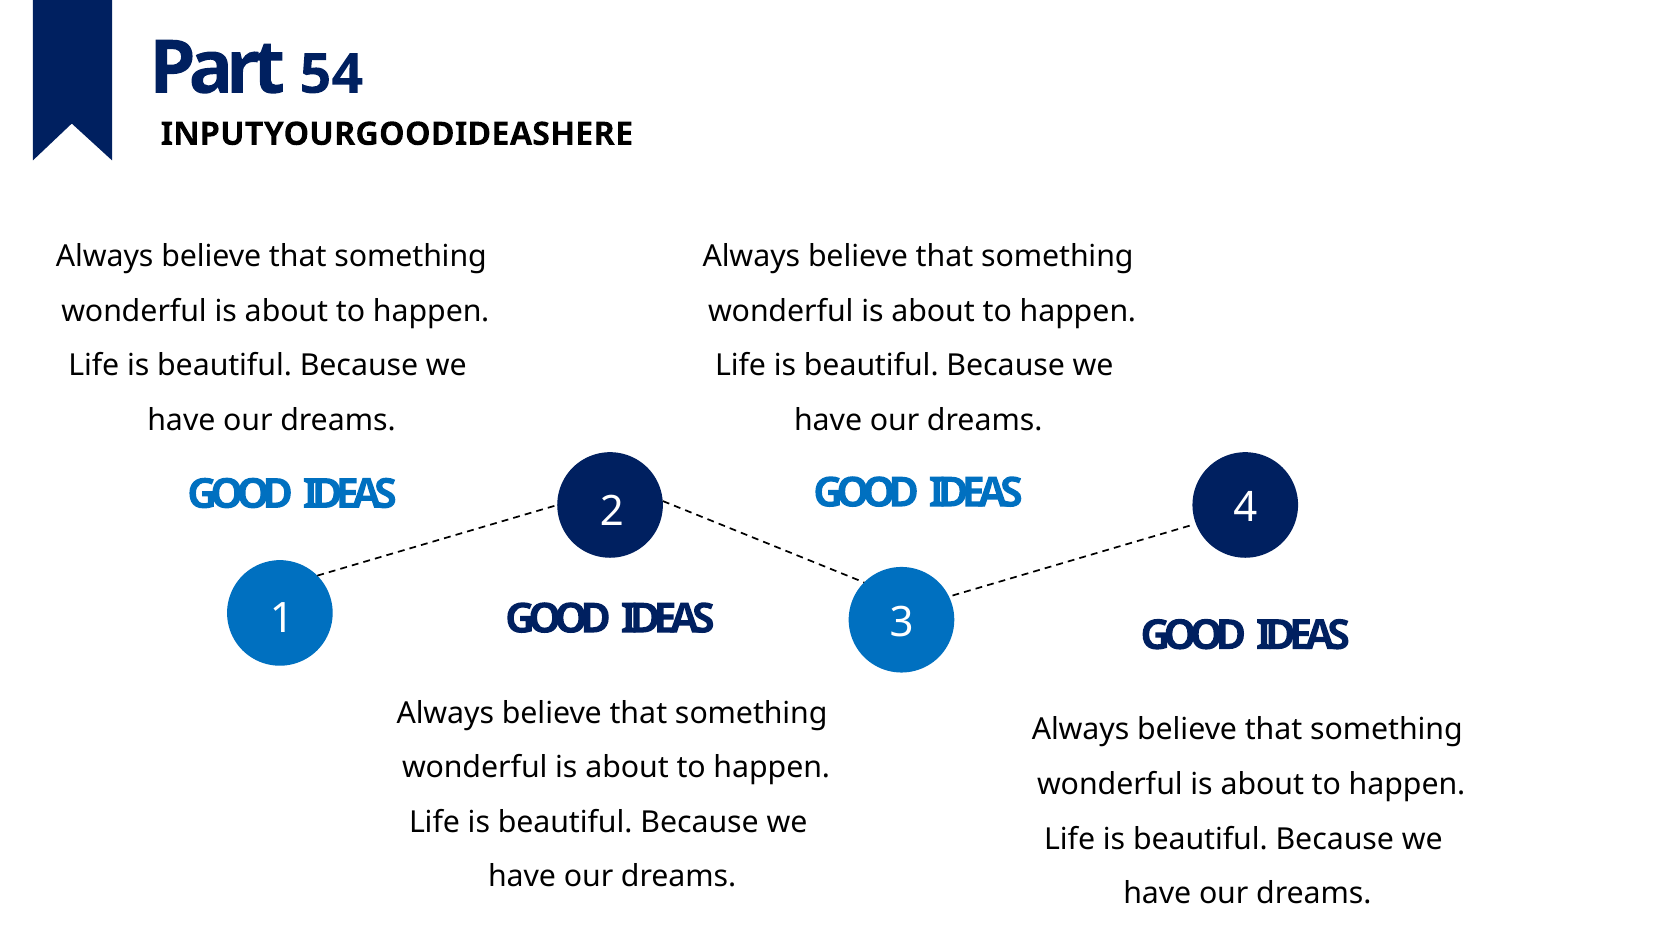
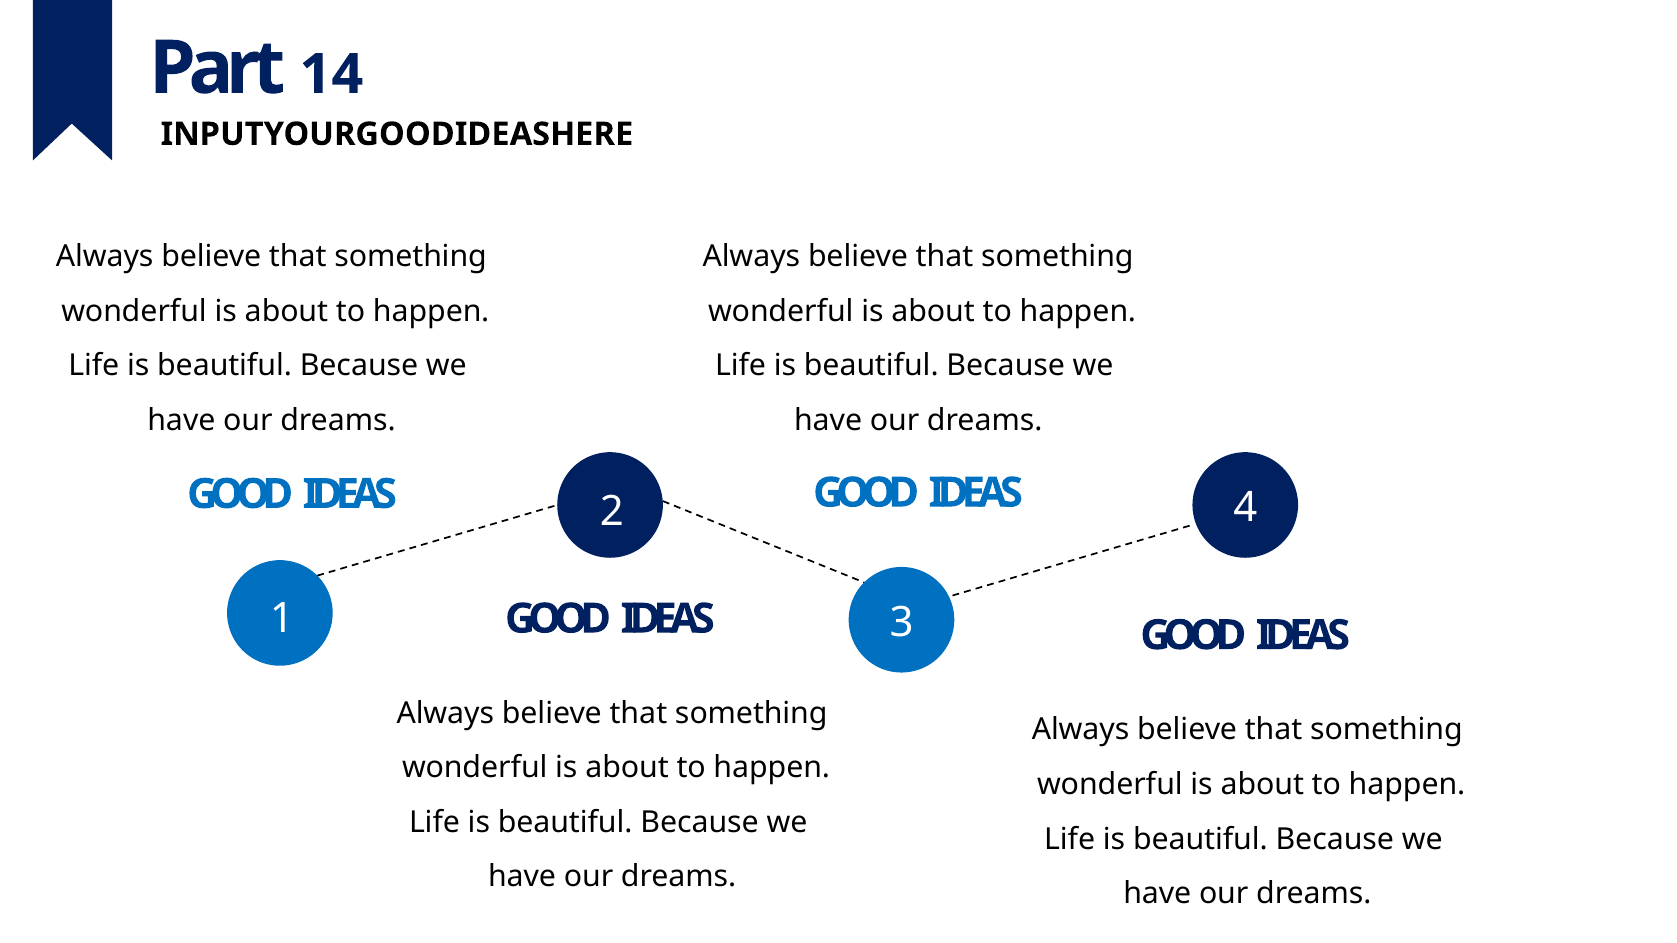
54: 54 -> 14
